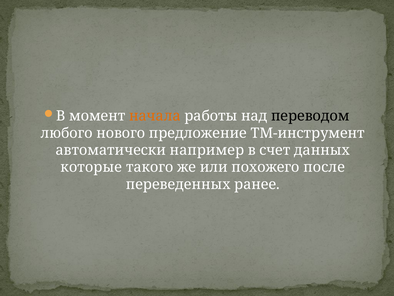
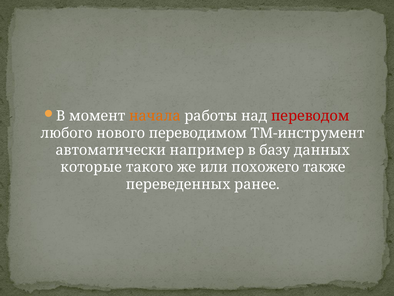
переводом colour: black -> red
предложение: предложение -> переводимом
счет: счет -> базу
после: после -> также
